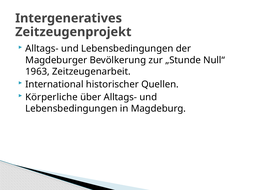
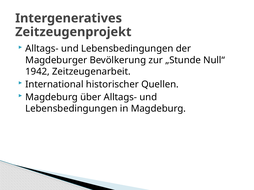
1963: 1963 -> 1942
Körperliche at (52, 97): Körperliche -> Magdeburg
